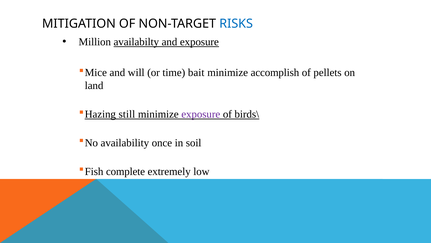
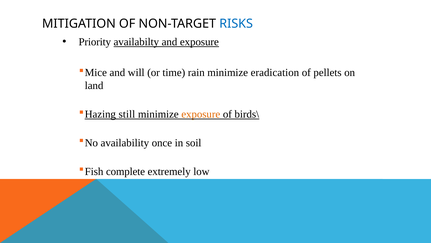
Million: Million -> Priority
bait: bait -> rain
accomplish: accomplish -> eradication
exposure at (201, 114) colour: purple -> orange
